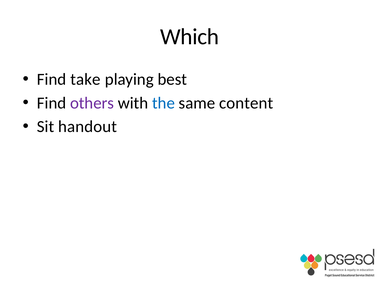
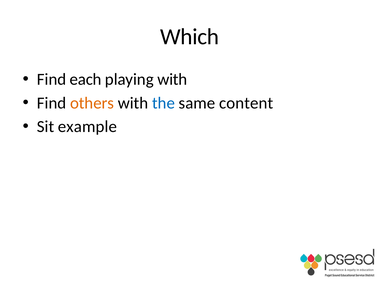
take: take -> each
playing best: best -> with
others colour: purple -> orange
handout: handout -> example
